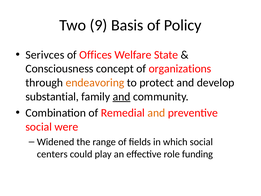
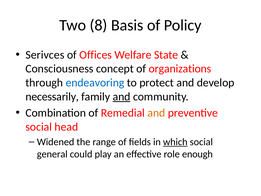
9: 9 -> 8
endeavoring colour: orange -> blue
substantial: substantial -> necessarily
were: were -> head
which underline: none -> present
centers: centers -> general
funding: funding -> enough
